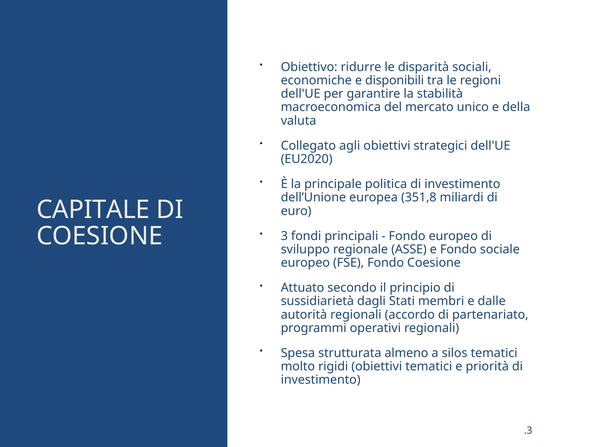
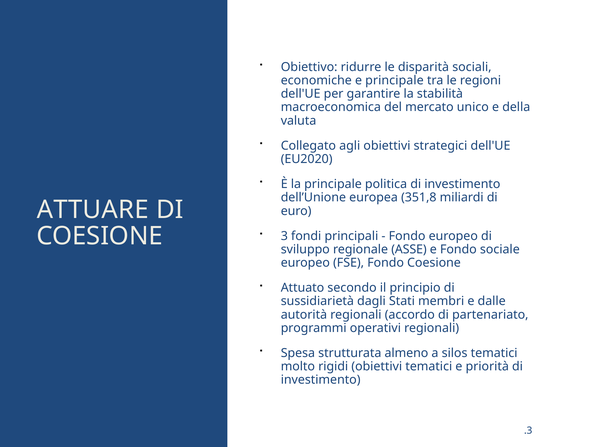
e disponibili: disponibili -> principale
CAPITALE: CAPITALE -> ATTUARE
